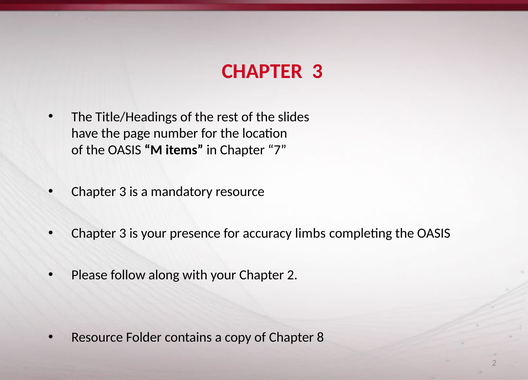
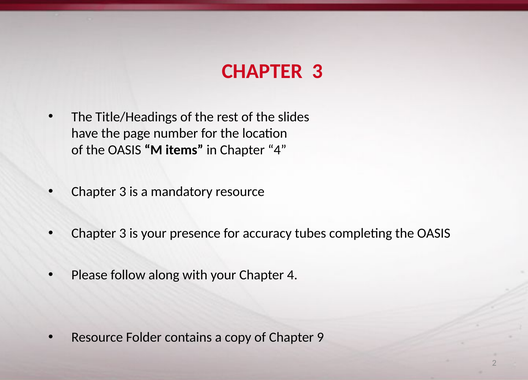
in Chapter 7: 7 -> 4
limbs: limbs -> tubes
your Chapter 2: 2 -> 4
8: 8 -> 9
